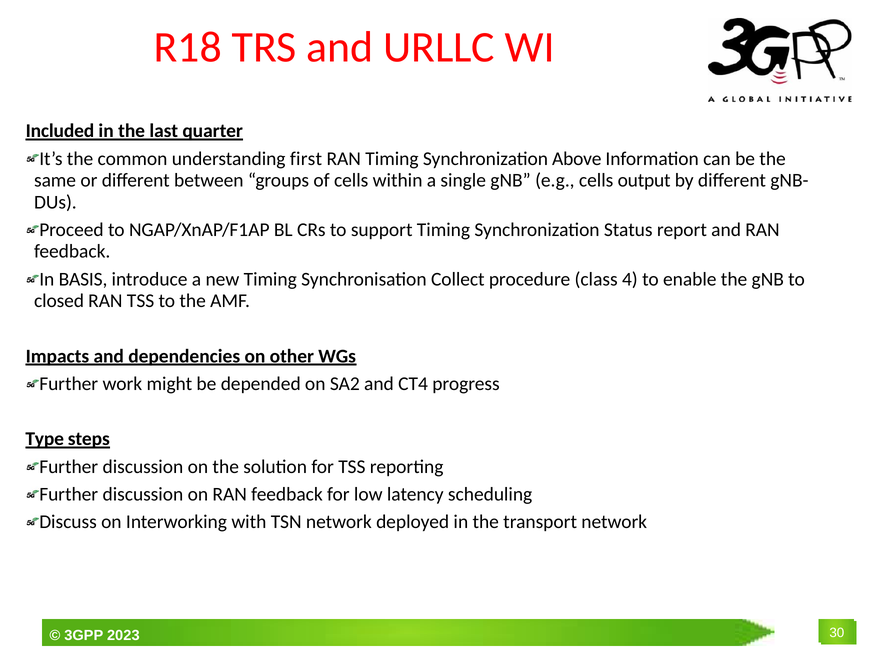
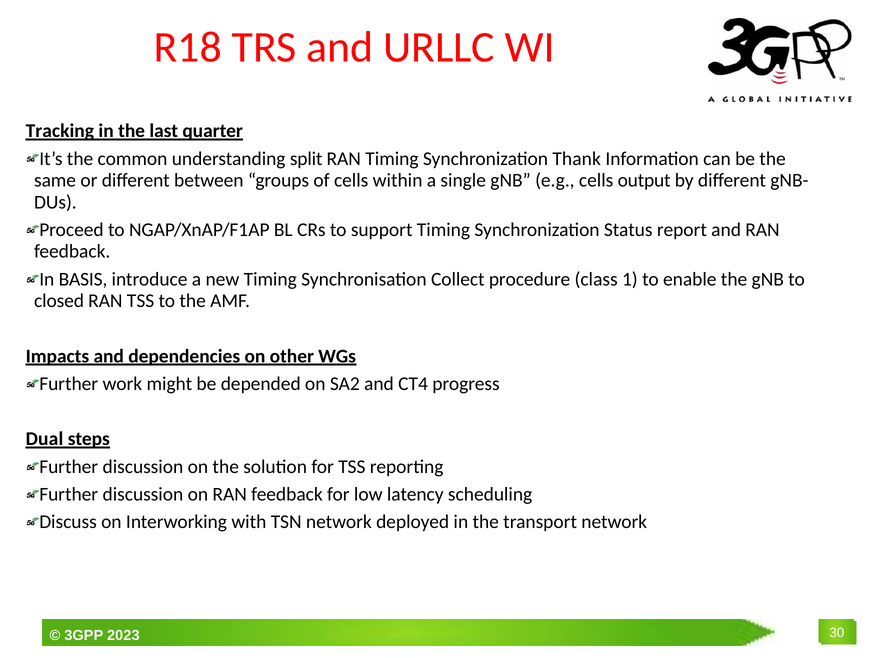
Included: Included -> Tracking
first: first -> split
Above: Above -> Thank
4: 4 -> 1
Type: Type -> Dual
